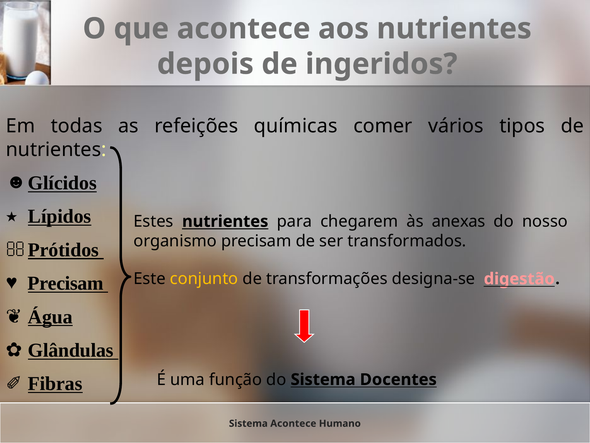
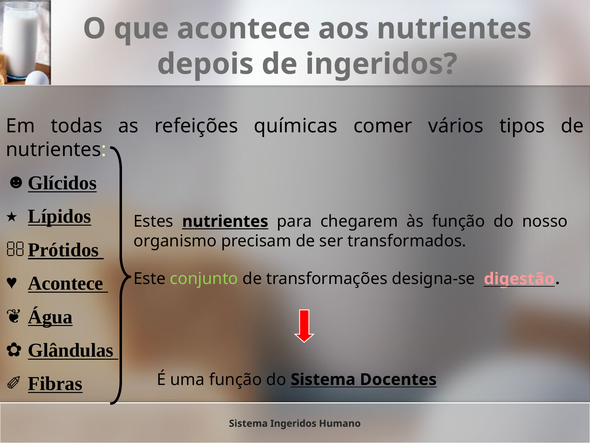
às anexas: anexas -> função
Precisam at (66, 283): Precisam -> Acontece
conjunto colour: yellow -> light green
Sistema Acontece: Acontece -> Ingeridos
